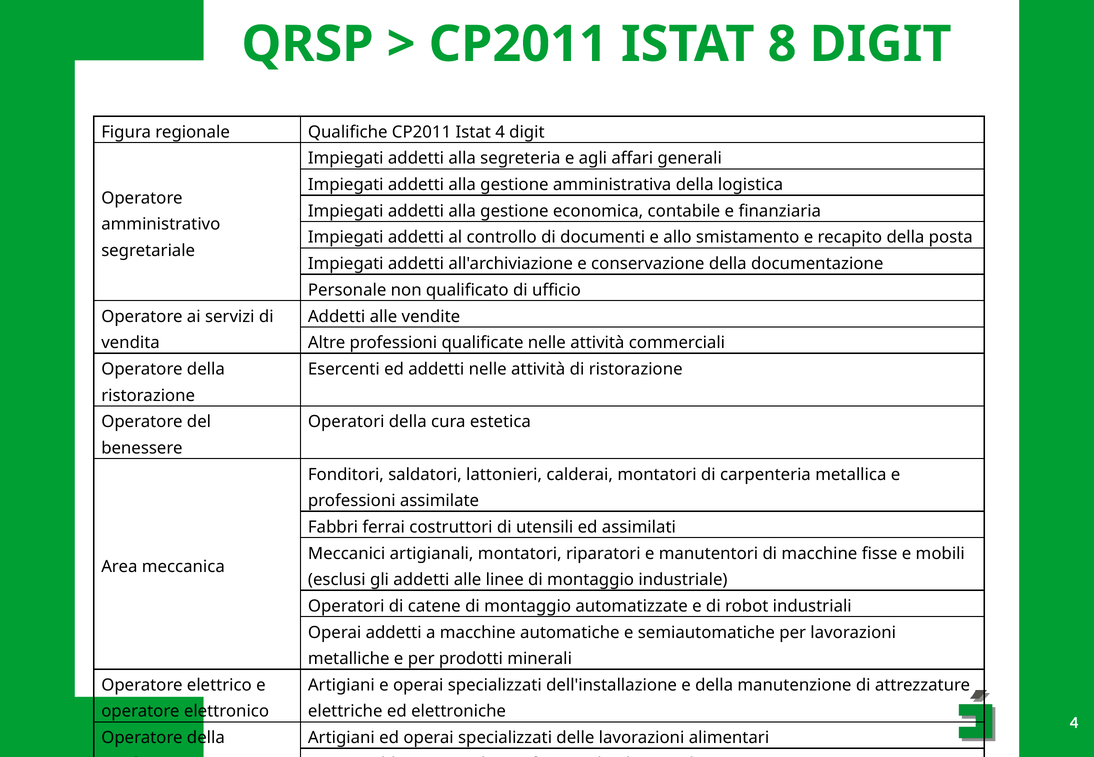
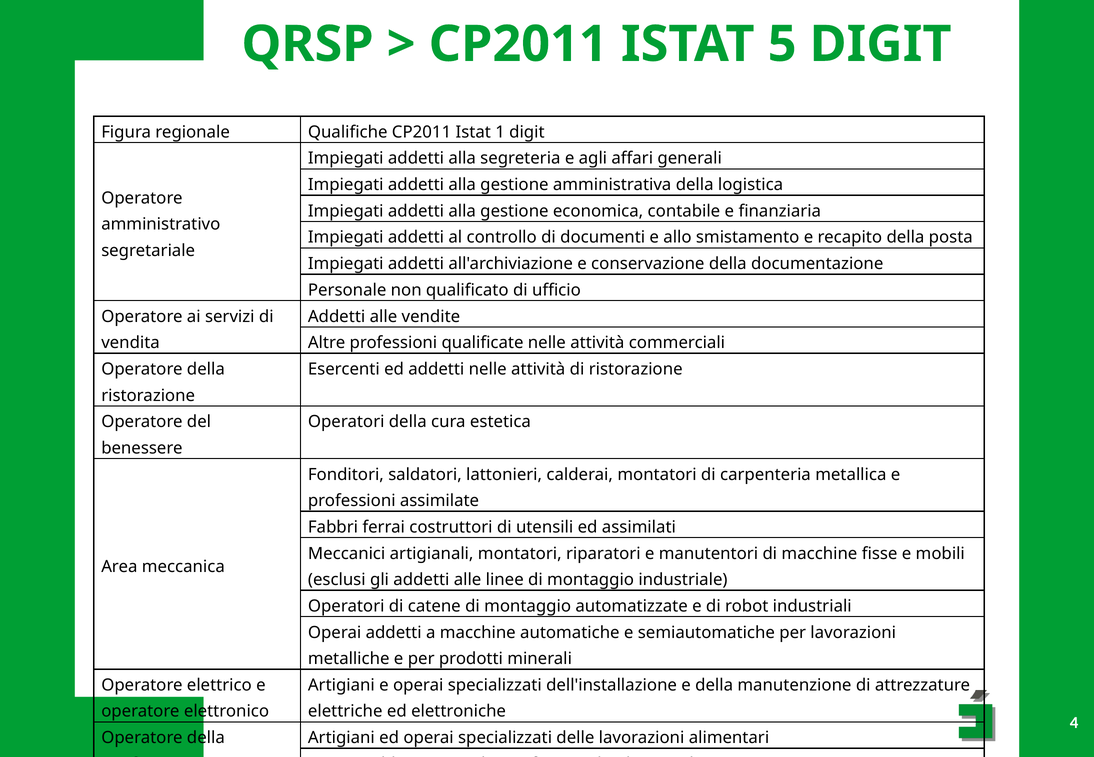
8: 8 -> 5
Istat 4: 4 -> 1
